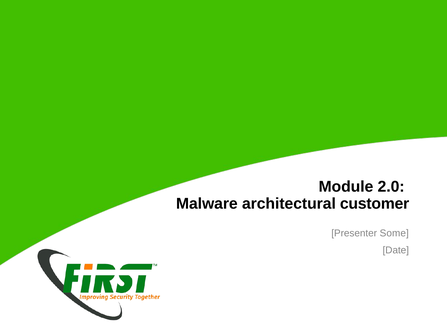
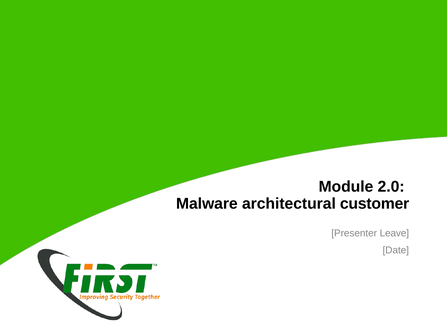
Some: Some -> Leave
